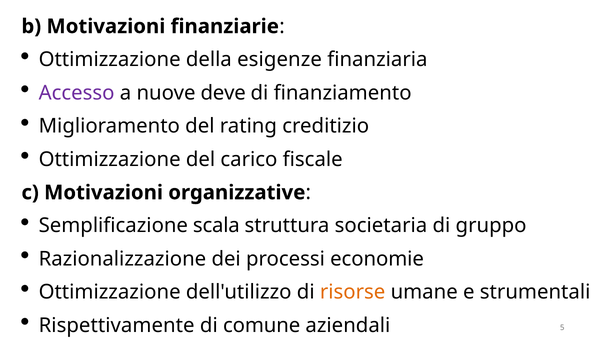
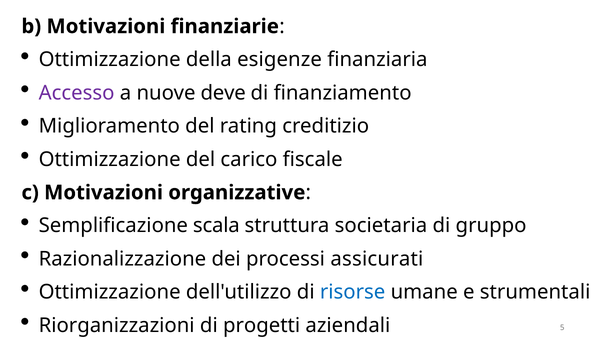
economie: economie -> assicurati
risorse colour: orange -> blue
Rispettivamente: Rispettivamente -> Riorganizzazioni
comune: comune -> progetti
